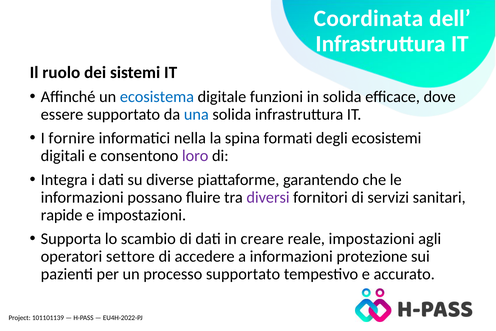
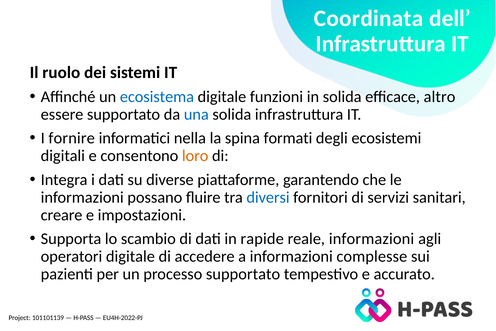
dove: dove -> altro
loro colour: purple -> orange
diversi colour: purple -> blue
rapide: rapide -> creare
creare: creare -> rapide
reale impostazioni: impostazioni -> informazioni
operatori settore: settore -> digitale
protezione: protezione -> complesse
